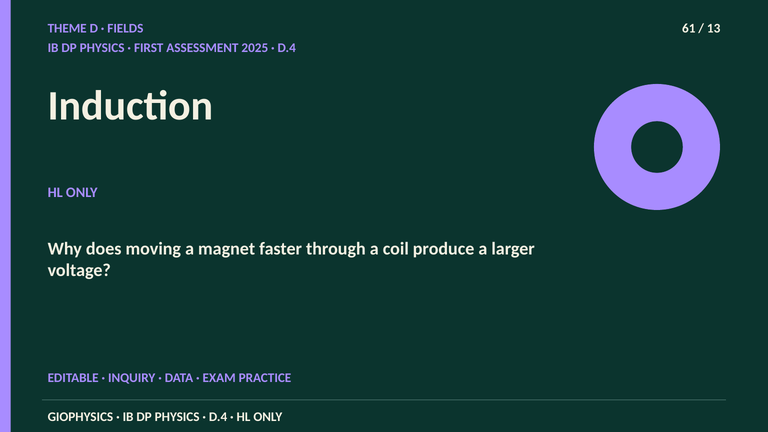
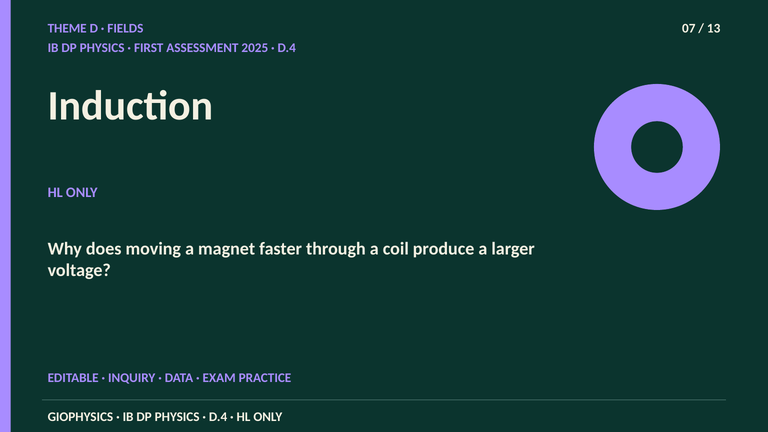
61: 61 -> 07
